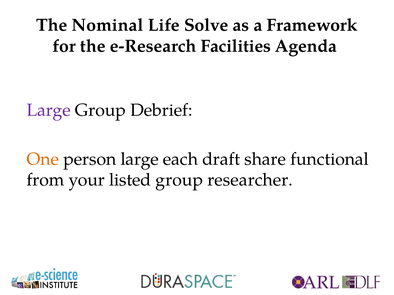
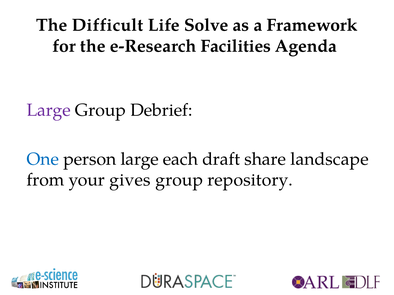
Nominal: Nominal -> Difficult
One colour: orange -> blue
functional: functional -> landscape
listed: listed -> gives
researcher: researcher -> repository
